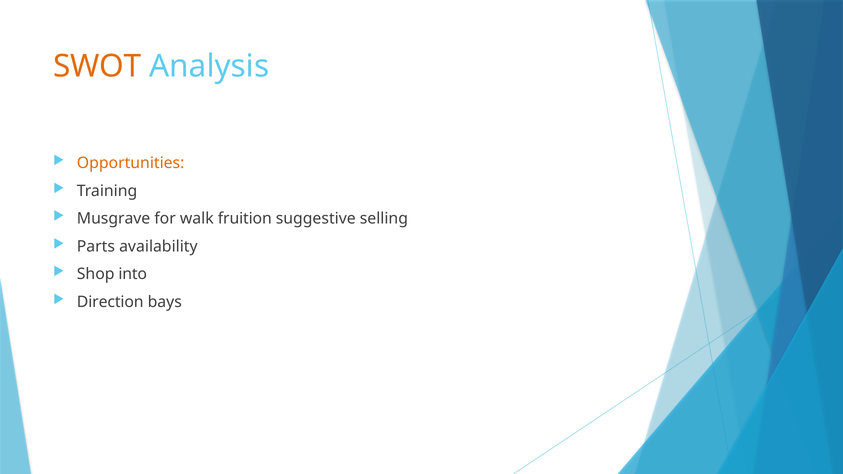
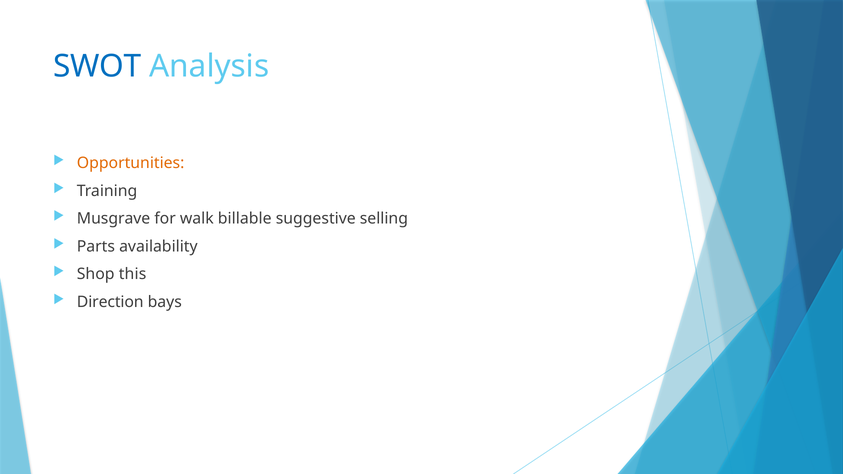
SWOT colour: orange -> blue
fruition: fruition -> billable
into: into -> this
